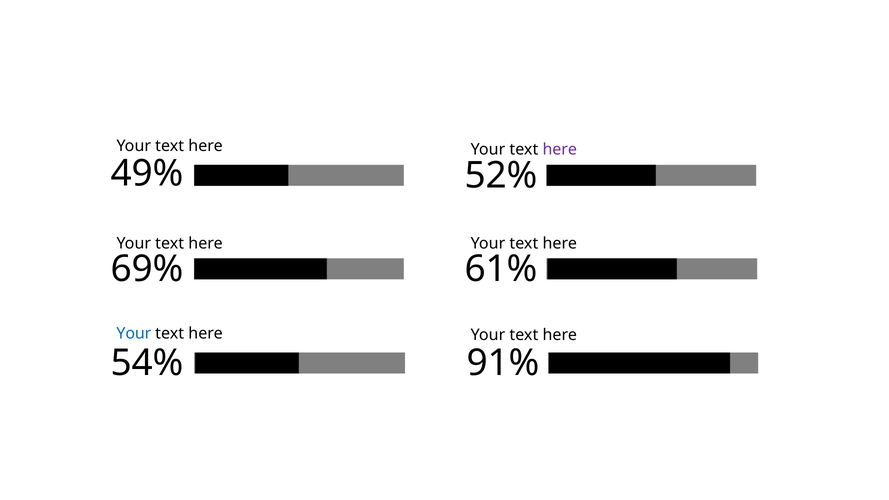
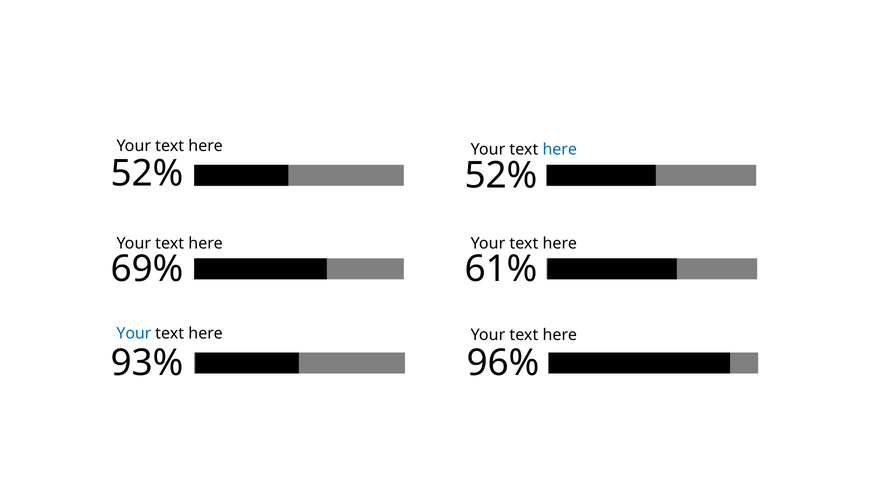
here at (560, 149) colour: purple -> blue
49% at (147, 174): 49% -> 52%
54%: 54% -> 93%
91%: 91% -> 96%
